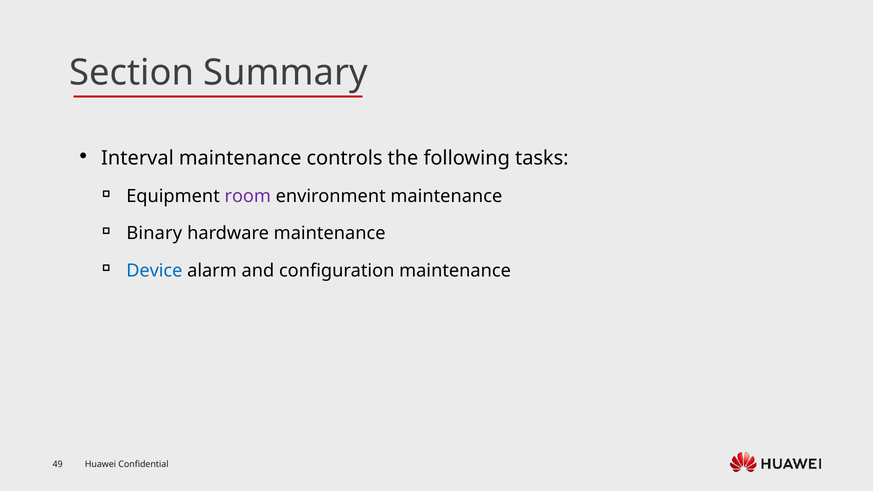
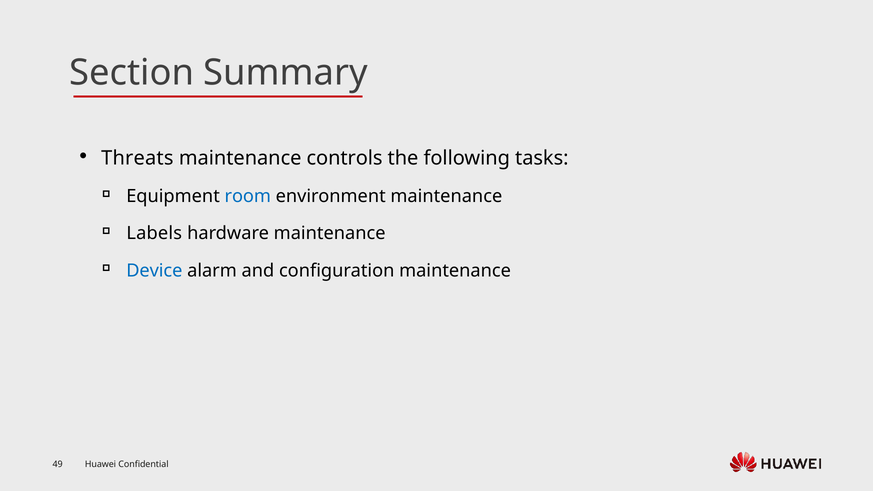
Interval: Interval -> Threats
room colour: purple -> blue
Binary: Binary -> Labels
